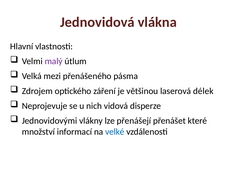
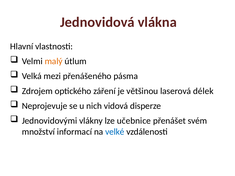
malý colour: purple -> orange
přenášejí: přenášejí -> učebnice
které: které -> svém
